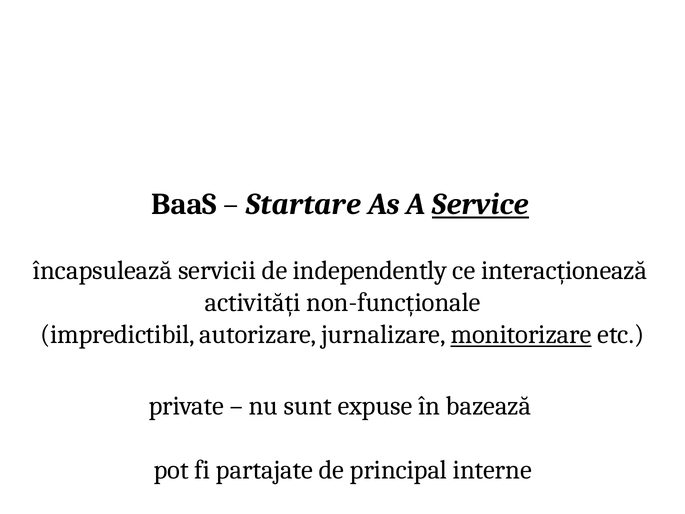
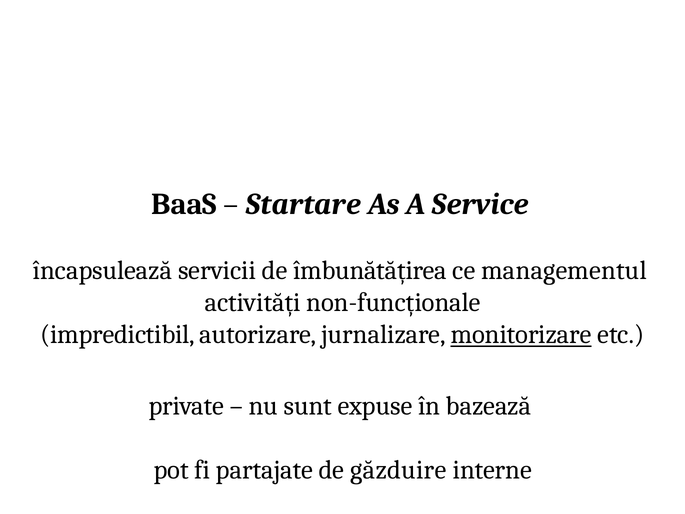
Service underline: present -> none
independently: independently -> îmbunătățirea
interacționează: interacționează -> managementul
principal: principal -> găzduire
